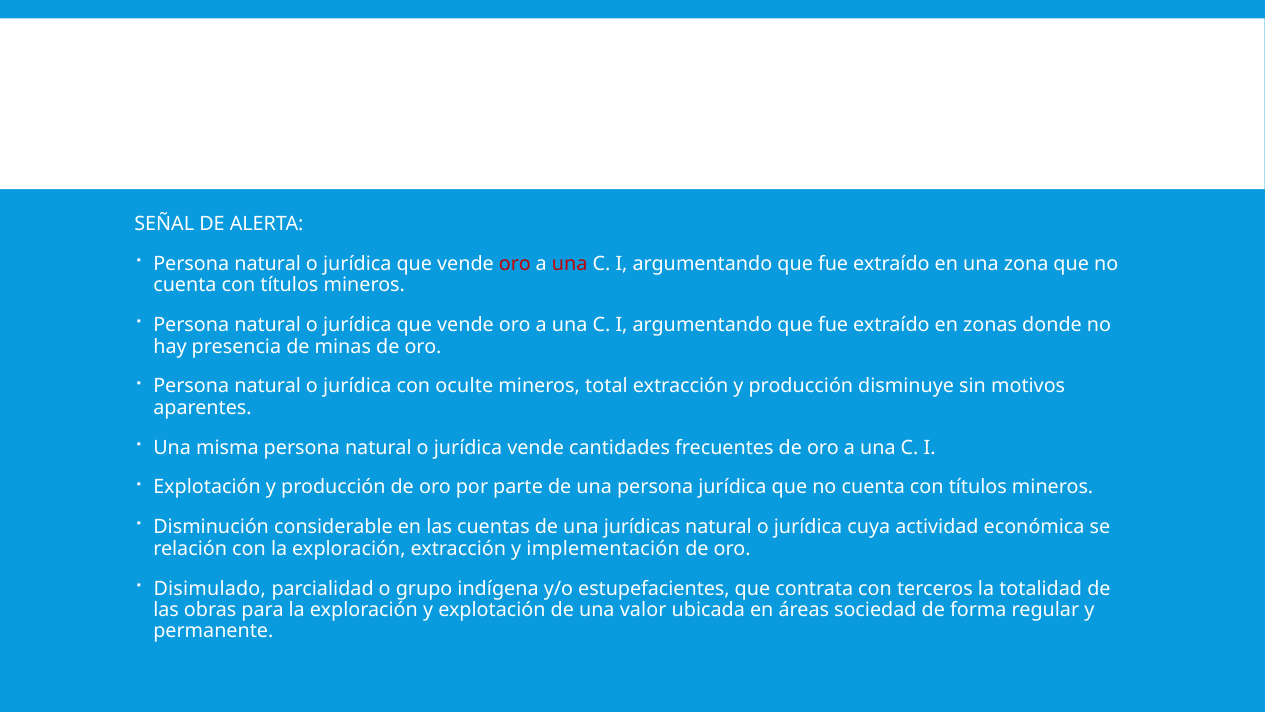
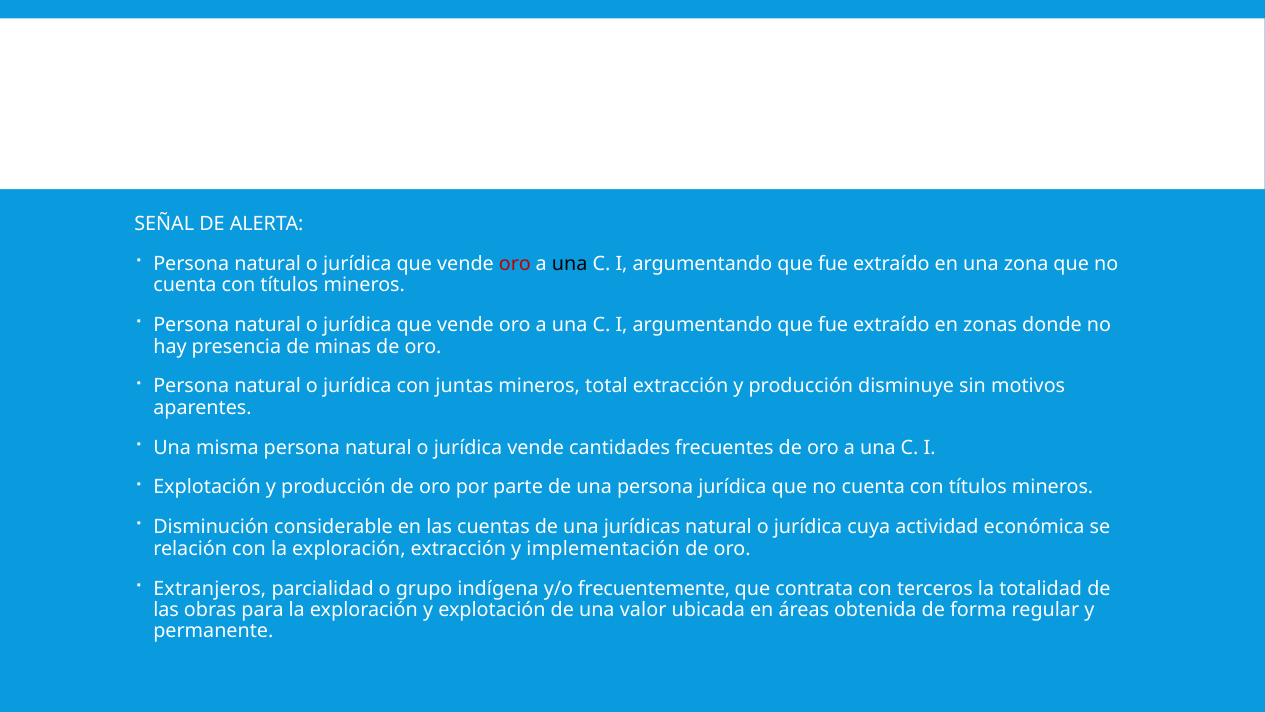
una at (570, 264) colour: red -> black
oculte: oculte -> juntas
Disimulado: Disimulado -> Extranjeros
estupefacientes: estupefacientes -> frecuentemente
sociedad: sociedad -> obtenida
